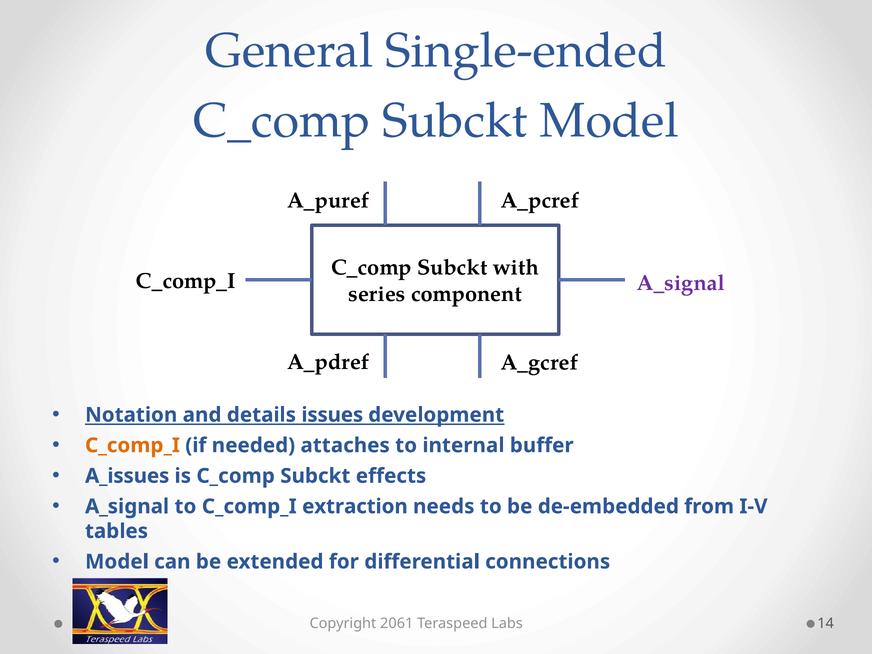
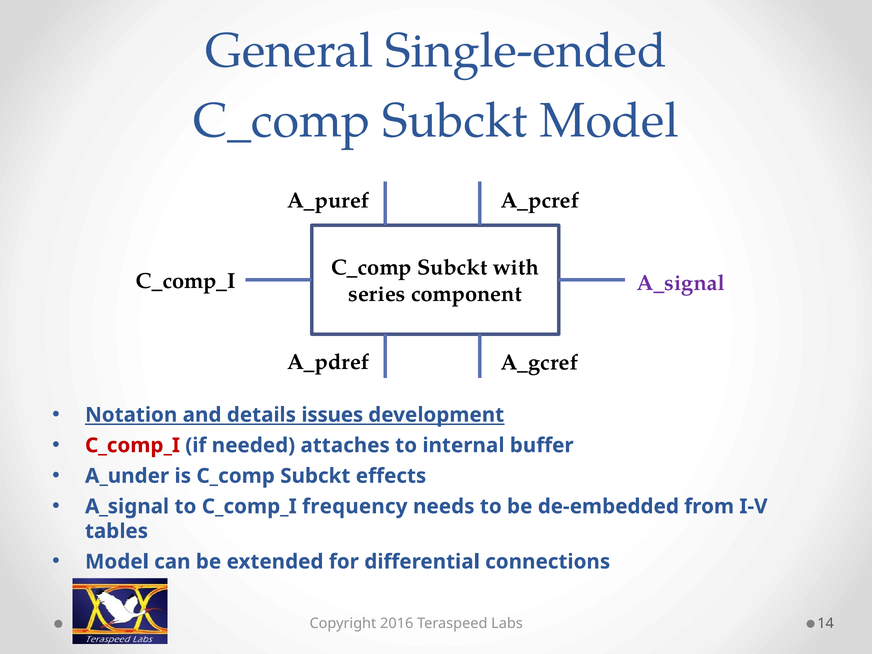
C_comp_I at (132, 445) colour: orange -> red
A_issues: A_issues -> A_under
extraction: extraction -> frequency
2061: 2061 -> 2016
